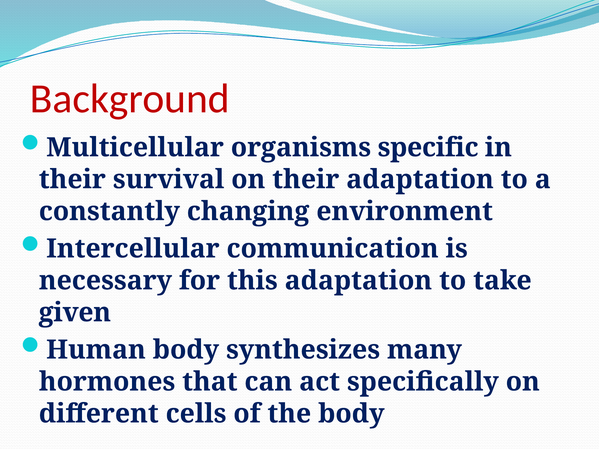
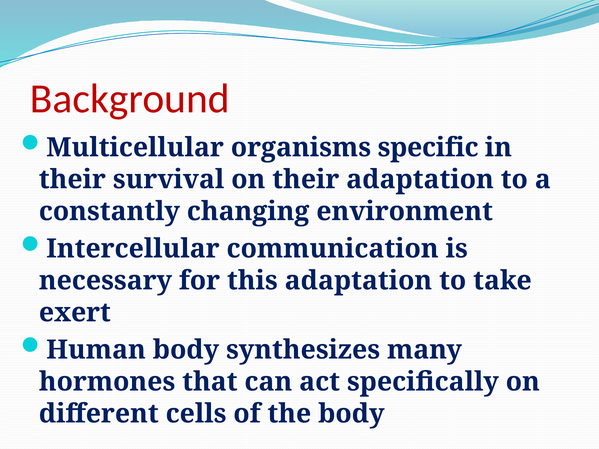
given: given -> exert
